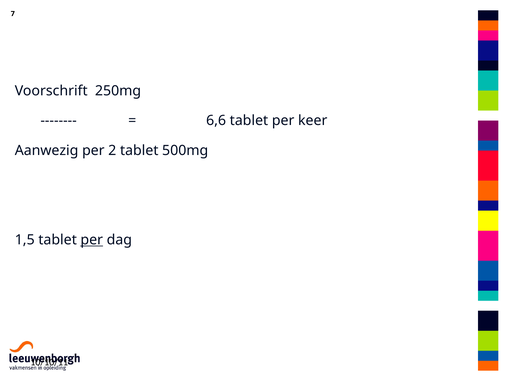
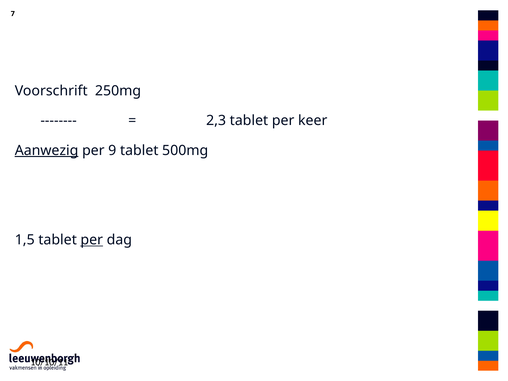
6,6: 6,6 -> 2,3
Aanwezig underline: none -> present
2: 2 -> 9
